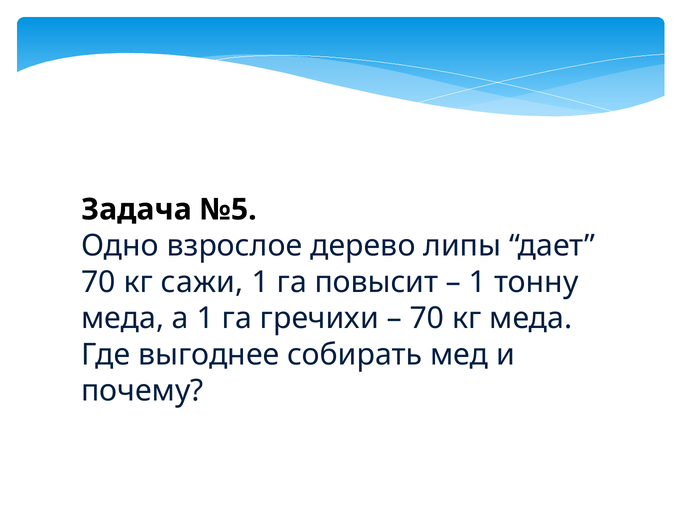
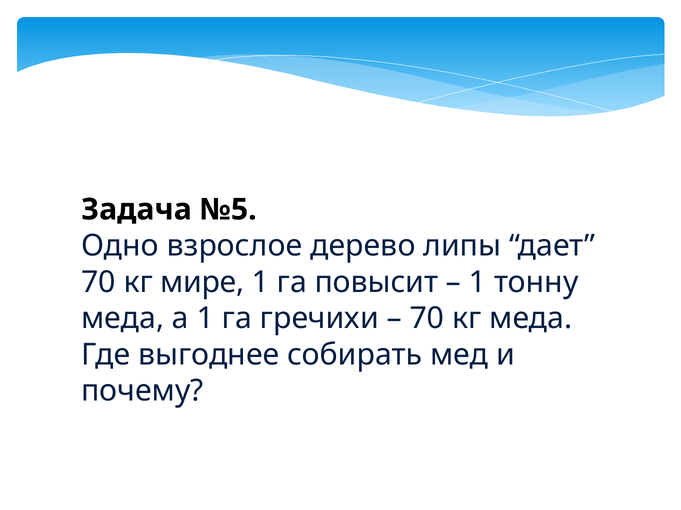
сажи: сажи -> мире
